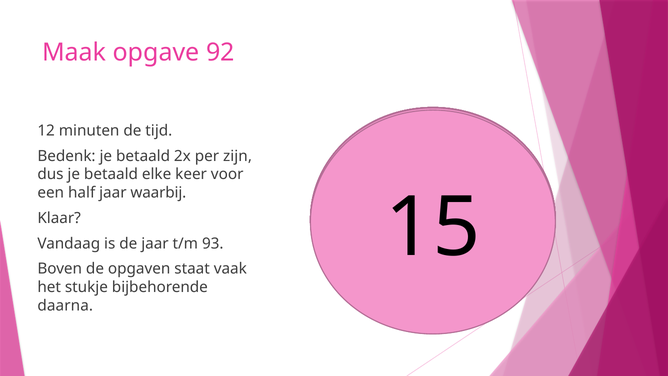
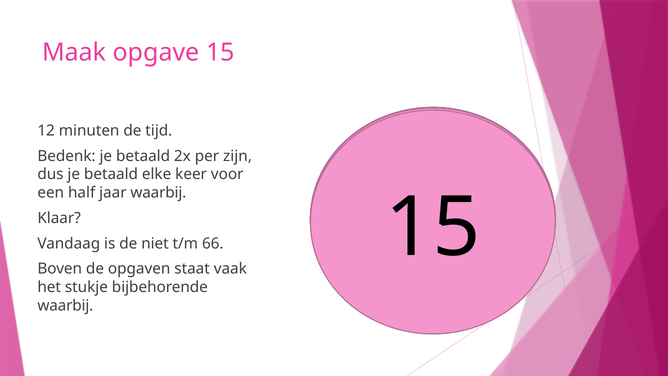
opgave 92: 92 -> 15
de jaar: jaar -> niet
93: 93 -> 66
daarna at (65, 305): daarna -> waarbij
